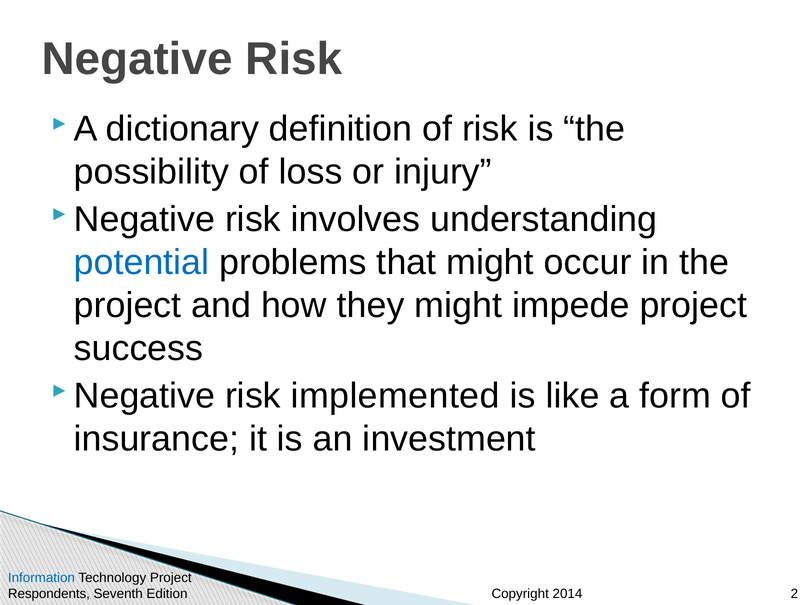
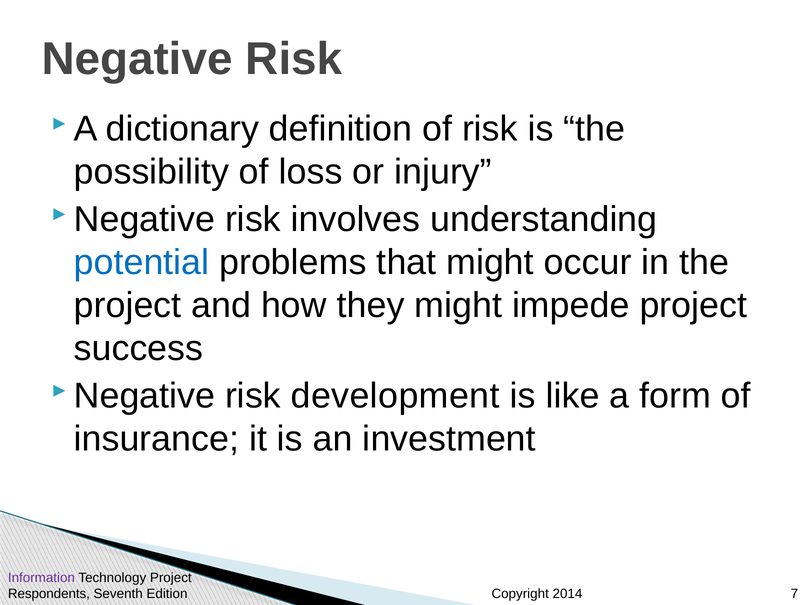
implemented: implemented -> development
Information colour: blue -> purple
2: 2 -> 7
